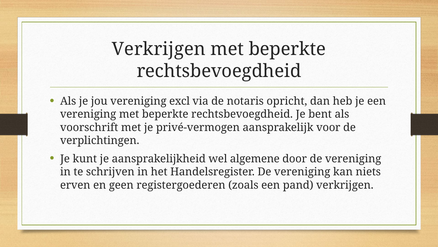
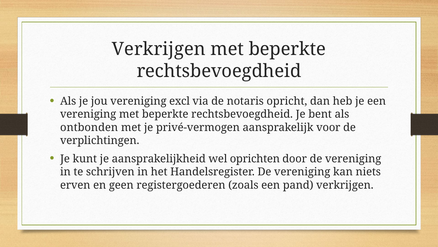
voorschrift: voorschrift -> ontbonden
algemene: algemene -> oprichten
